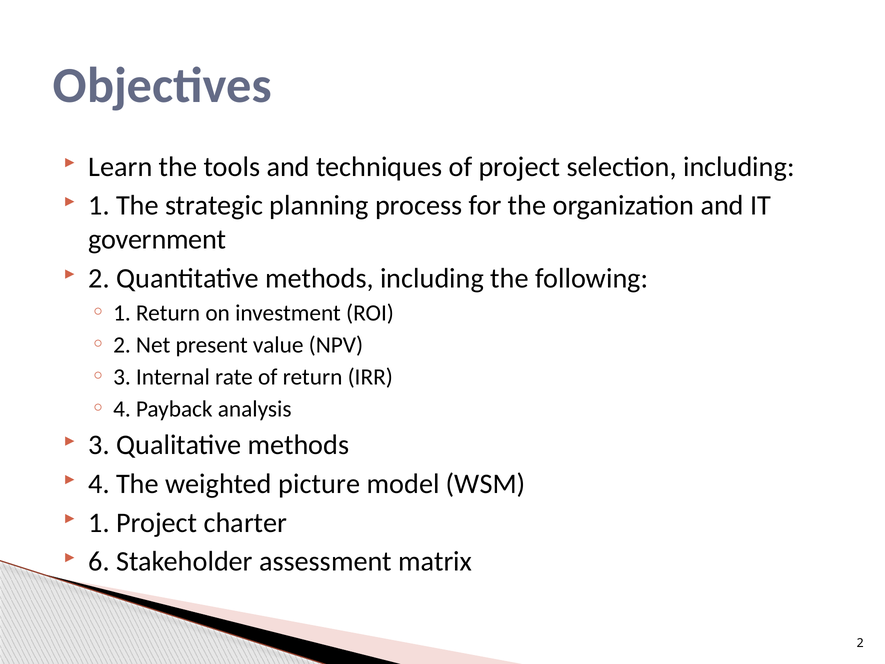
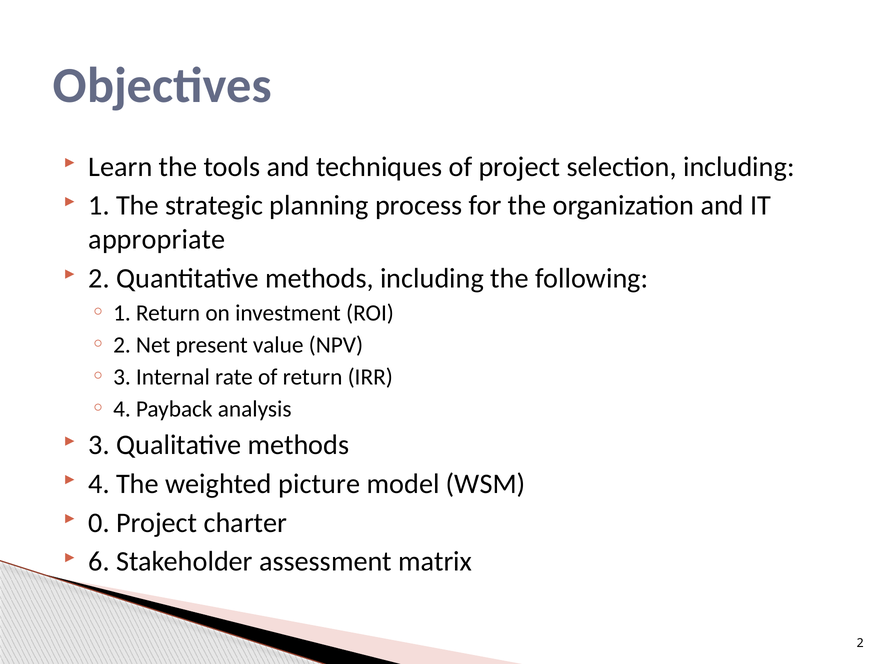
government: government -> appropriate
1 at (99, 523): 1 -> 0
